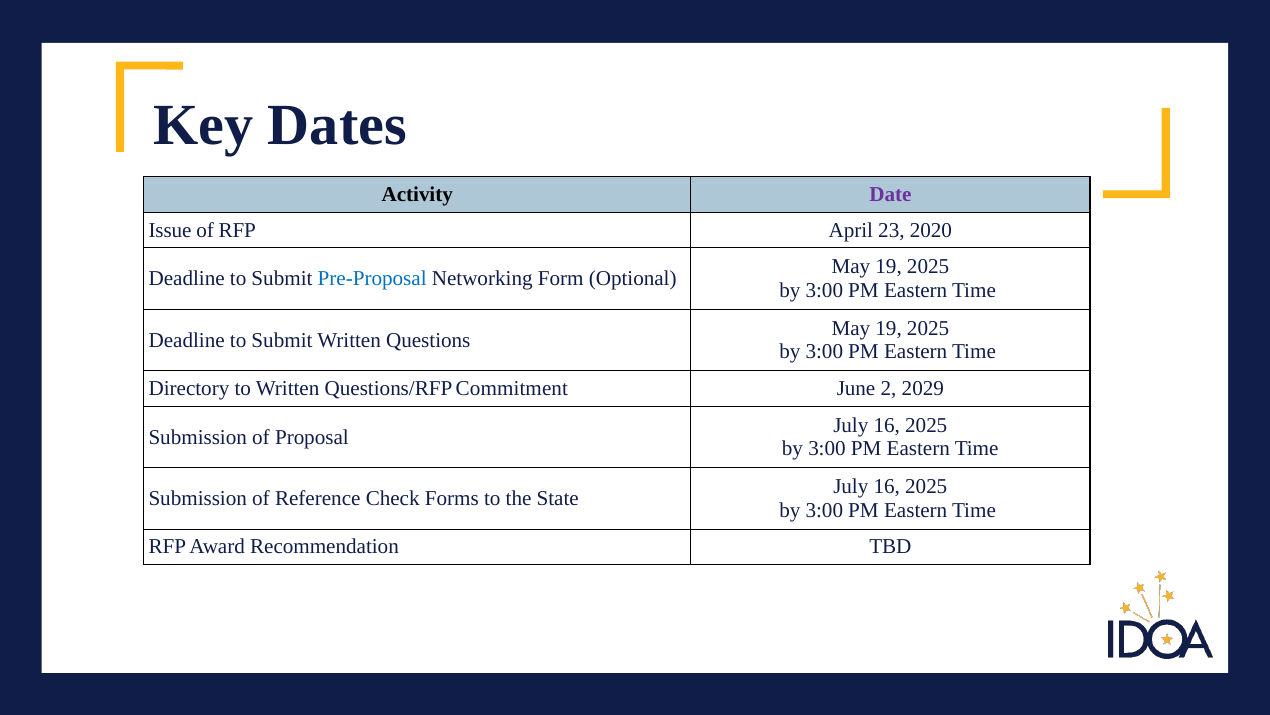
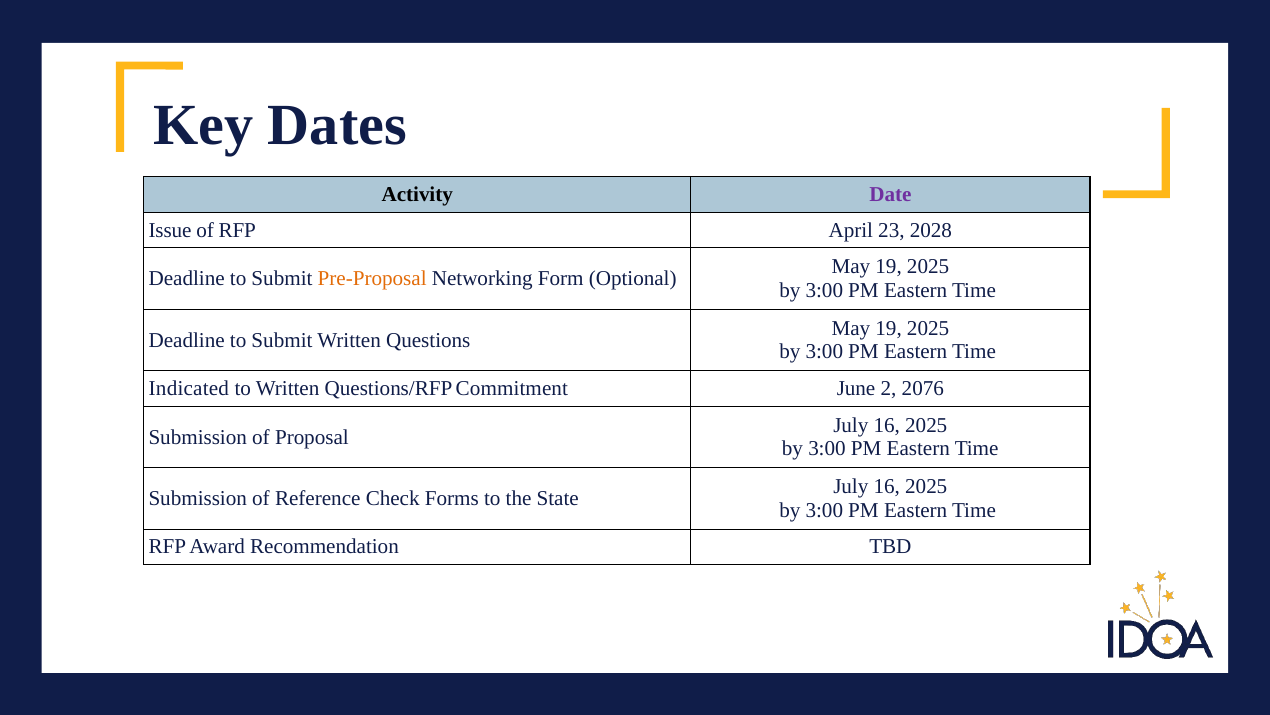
2020: 2020 -> 2028
Pre-Proposal colour: blue -> orange
Directory: Directory -> Indicated
2029: 2029 -> 2076
